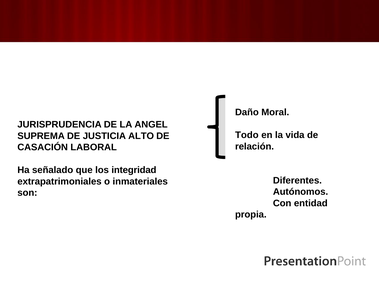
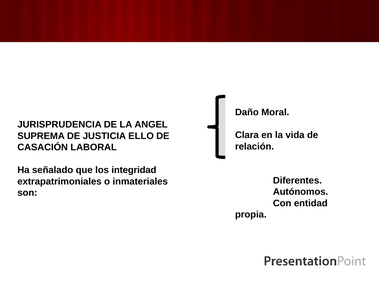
Todo: Todo -> Clara
ALTO: ALTO -> ELLO
